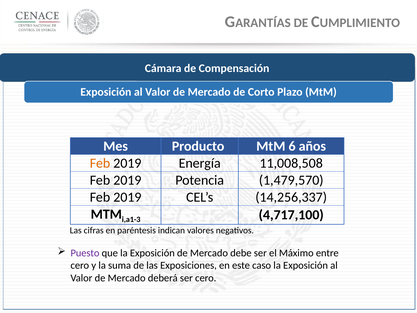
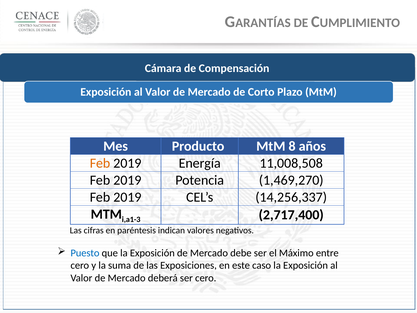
6: 6 -> 8
1,479,570: 1,479,570 -> 1,469,270
4,717,100: 4,717,100 -> 2,717,400
Puesto colour: purple -> blue
